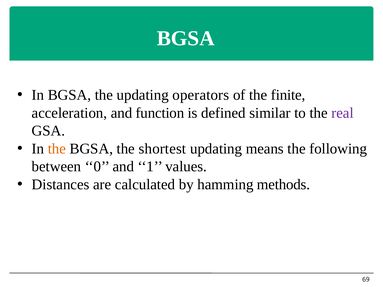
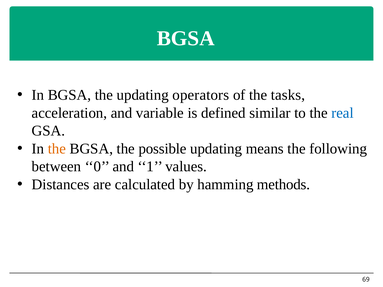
finite: finite -> tasks
function: function -> variable
real colour: purple -> blue
shortest: shortest -> possible
